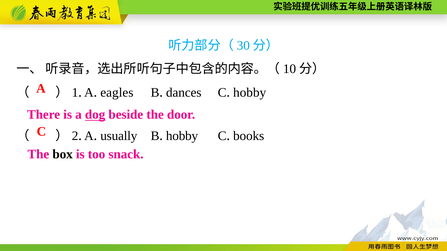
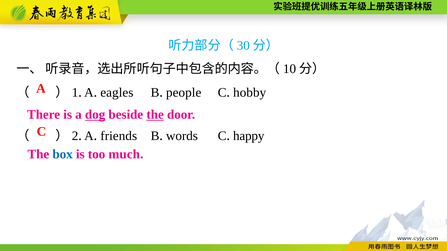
dances: dances -> people
the at (155, 115) underline: none -> present
usually: usually -> friends
hobby at (182, 136): hobby -> words
books: books -> happy
box colour: black -> blue
snack: snack -> much
